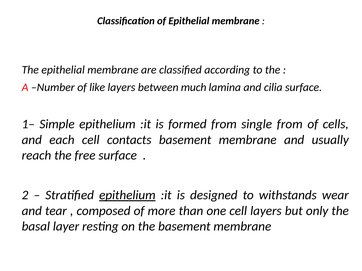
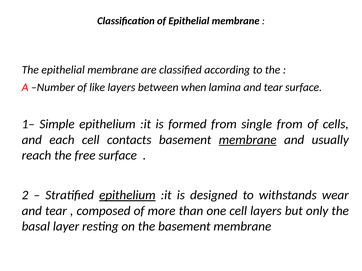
much: much -> when
lamina and cilia: cilia -> tear
membrane at (248, 140) underline: none -> present
